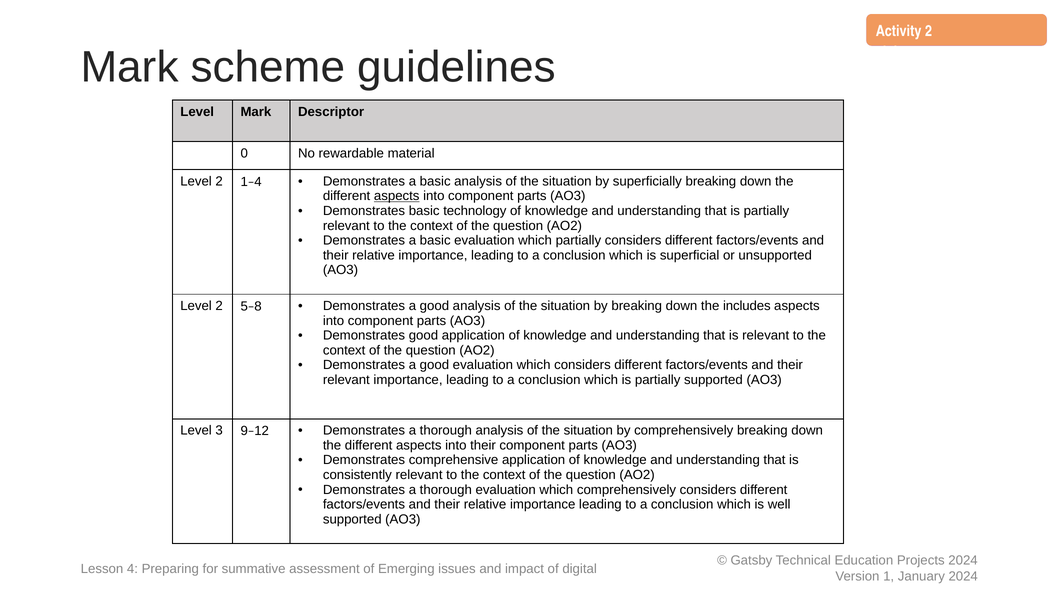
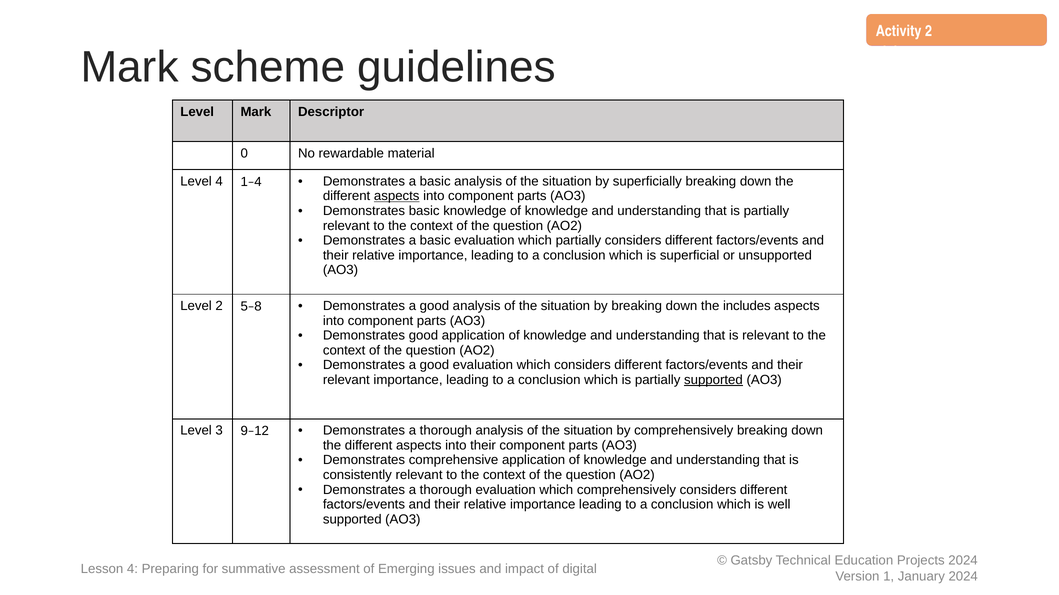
2 at (219, 181): 2 -> 4
basic technology: technology -> knowledge
supported at (713, 380) underline: none -> present
